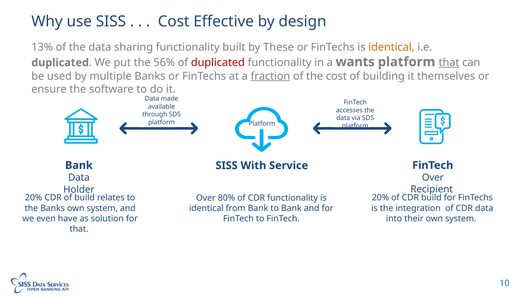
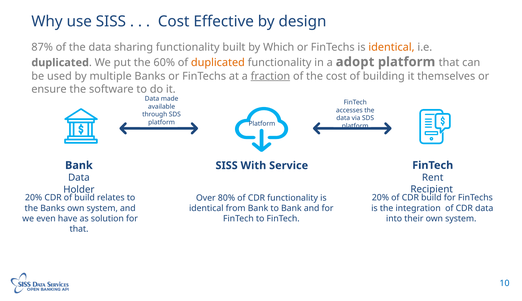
13%: 13% -> 87%
These: These -> Which
56%: 56% -> 60%
duplicated at (218, 63) colour: red -> orange
wants: wants -> adopt
that at (449, 63) underline: present -> none
Over at (433, 177): Over -> Rent
